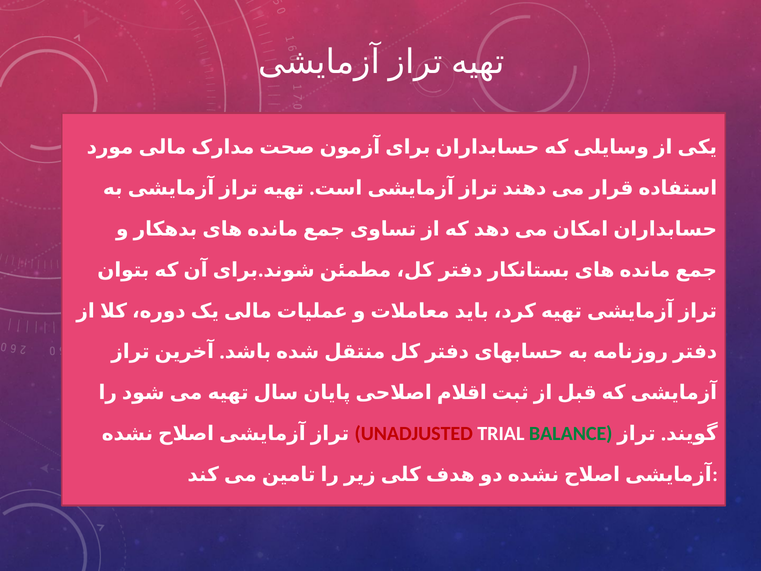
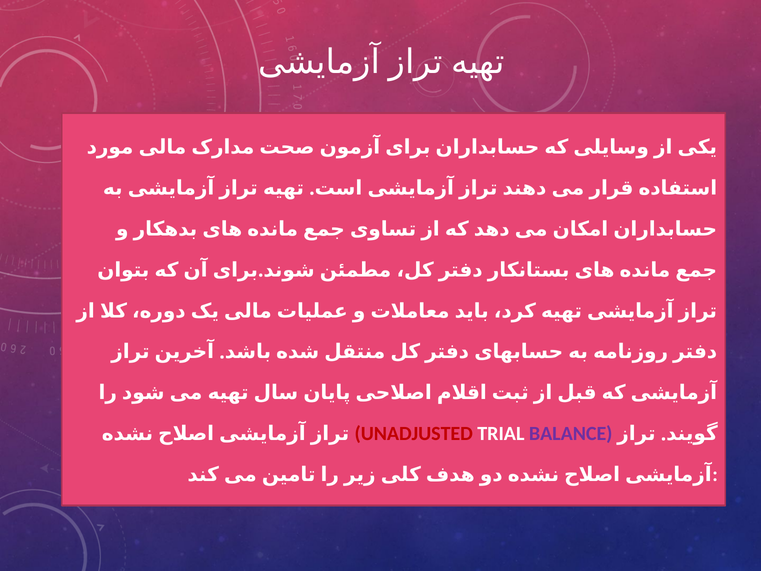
BALANCE colour: green -> purple
